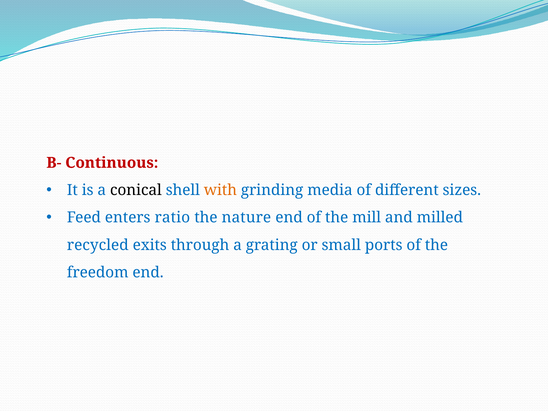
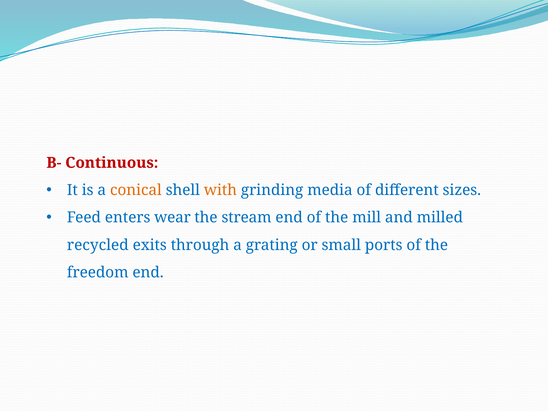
conical colour: black -> orange
ratio: ratio -> wear
nature: nature -> stream
